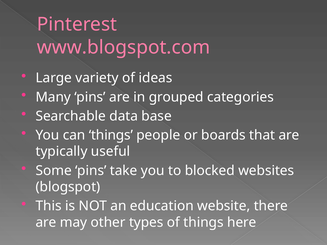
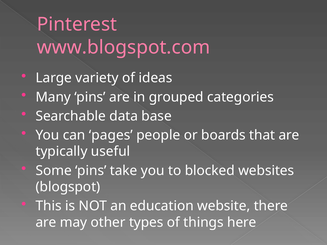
can things: things -> pages
